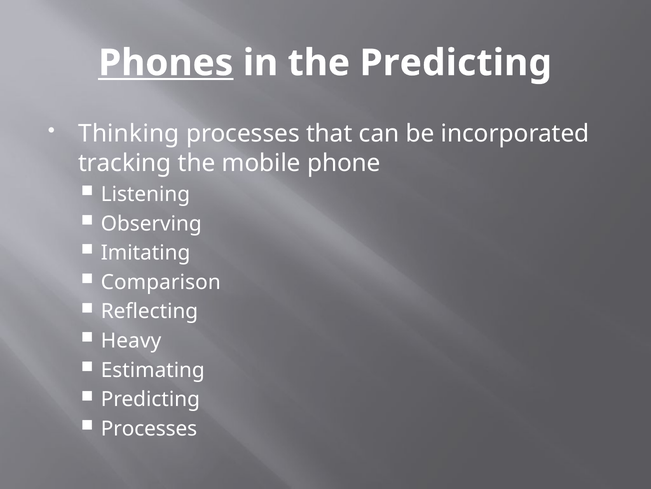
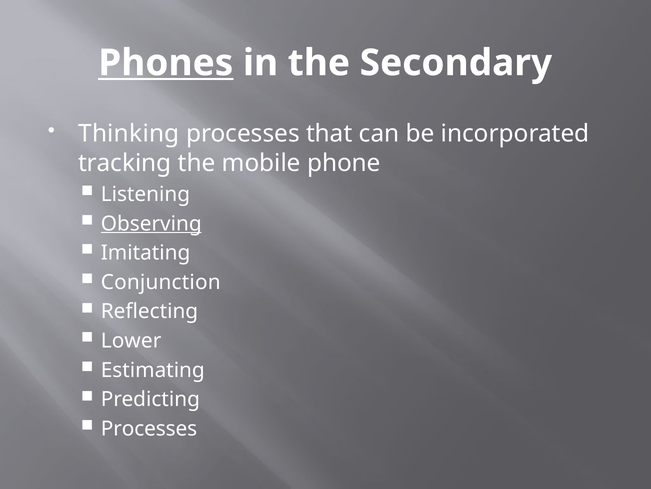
the Predicting: Predicting -> Secondary
Observing underline: none -> present
Comparison: Comparison -> Conjunction
Heavy: Heavy -> Lower
